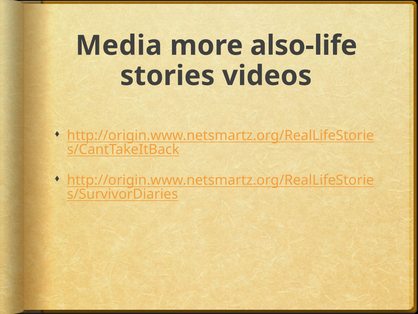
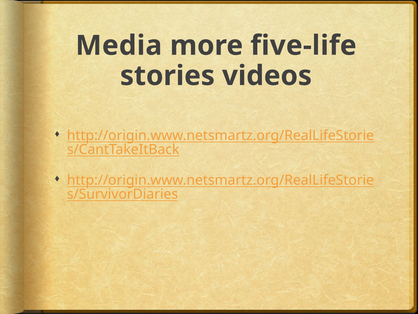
also-life: also-life -> five-life
